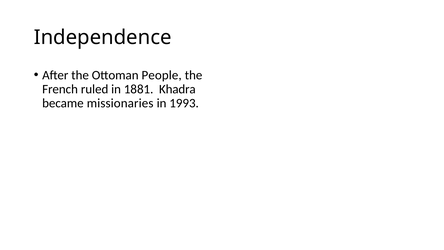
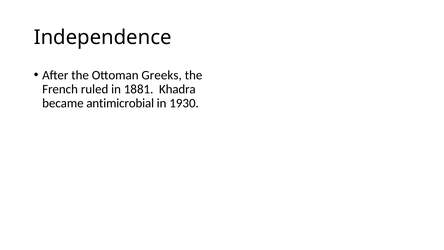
People: People -> Greeks
missionaries: missionaries -> antimicrobial
1993: 1993 -> 1930
